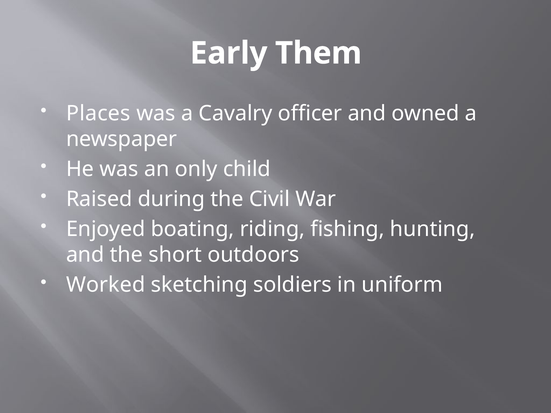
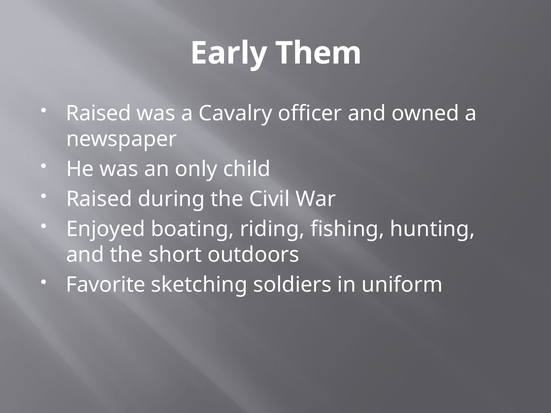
Places at (98, 113): Places -> Raised
Worked: Worked -> Favorite
